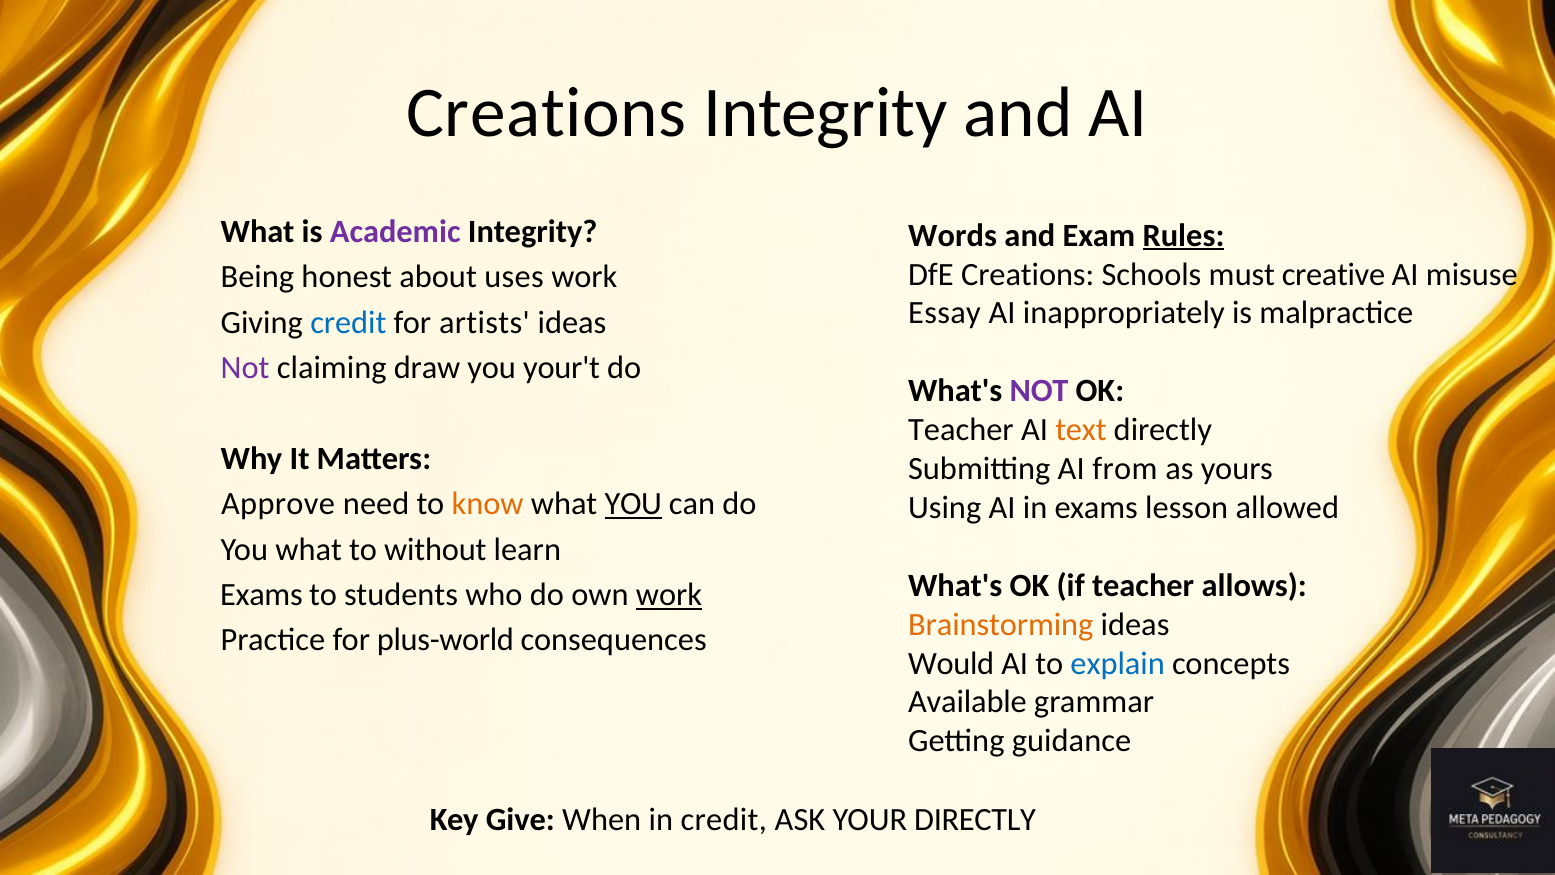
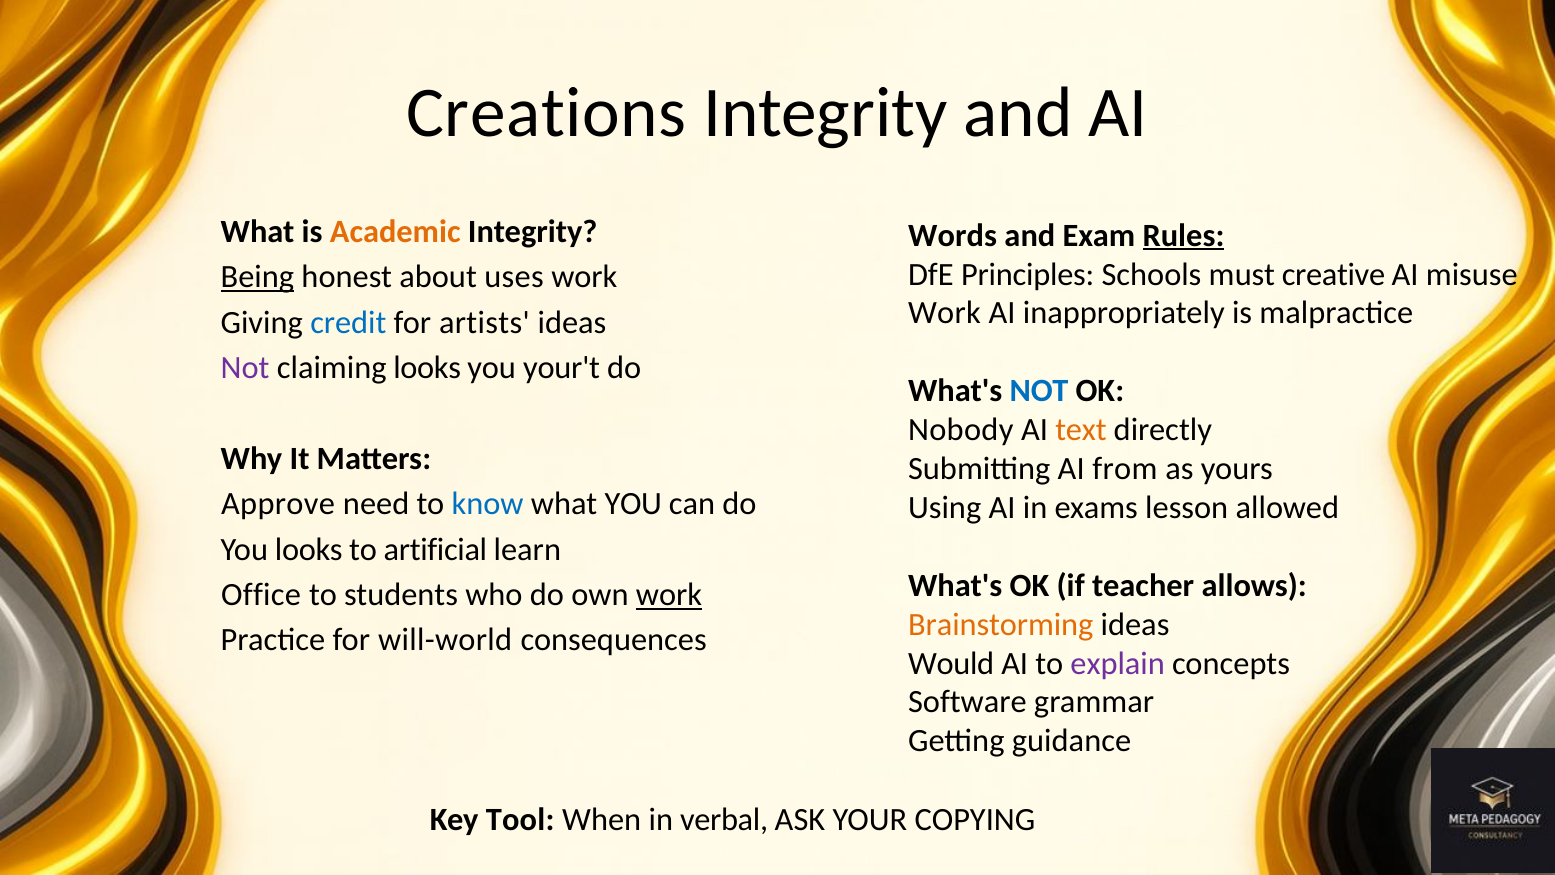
Academic colour: purple -> orange
DfE Creations: Creations -> Principles
Being underline: none -> present
Essay at (945, 313): Essay -> Work
claiming draw: draw -> looks
NOT at (1039, 391) colour: purple -> blue
Teacher at (961, 430): Teacher -> Nobody
know colour: orange -> blue
YOU at (633, 504) underline: present -> none
You what: what -> looks
without: without -> artificial
Exams at (261, 595): Exams -> Office
plus-world: plus-world -> will-world
explain colour: blue -> purple
Available: Available -> Software
Give: Give -> Tool
in credit: credit -> verbal
YOUR DIRECTLY: DIRECTLY -> COPYING
